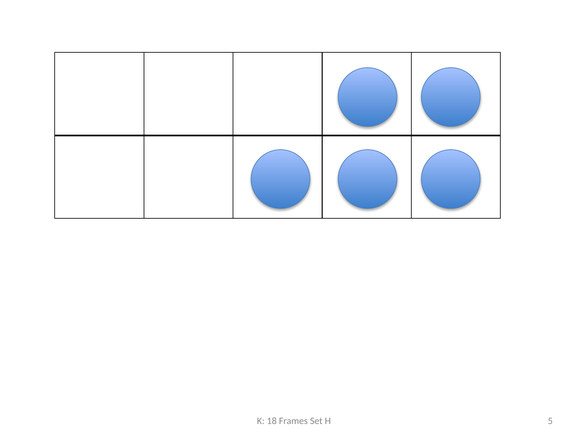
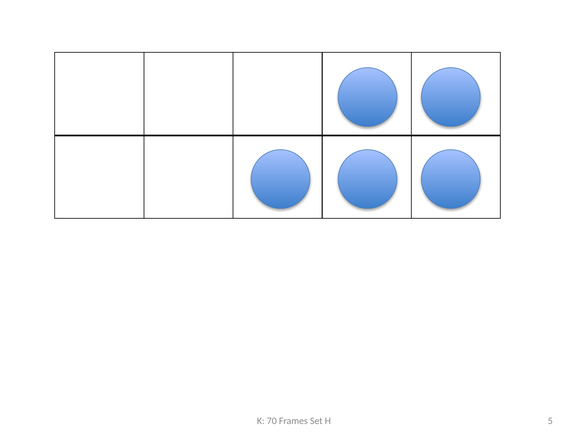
18: 18 -> 70
